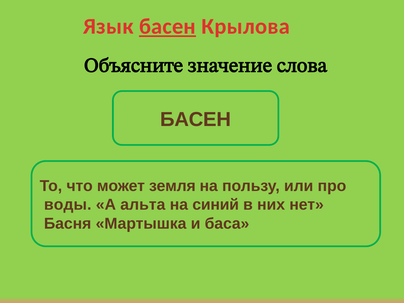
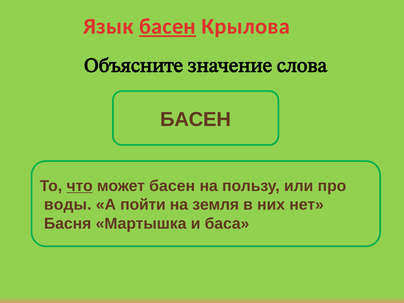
что underline: none -> present
может земля: земля -> басен
альта: альта -> пойти
синий: синий -> земля
